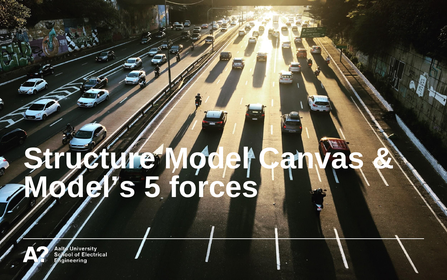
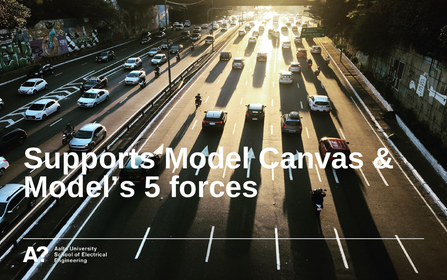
Structure: Structure -> Supports
